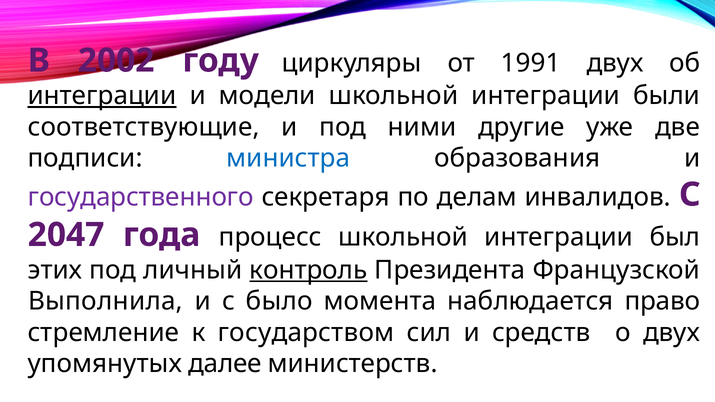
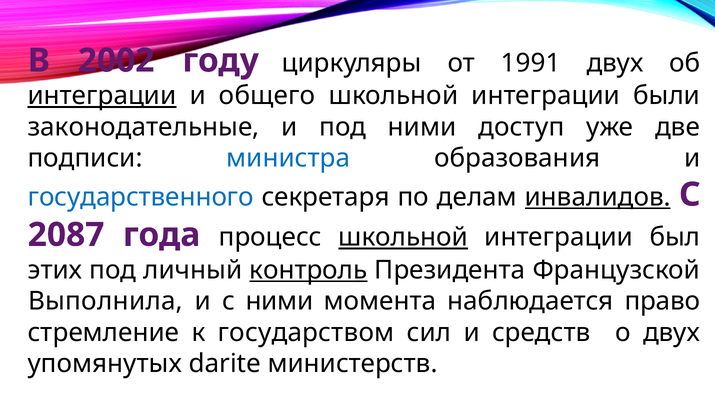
модели: модели -> общего
соответствующие: соответствующие -> законодательные
другие: другие -> доступ
государственного colour: purple -> blue
инвалидов underline: none -> present
2047: 2047 -> 2087
школьной at (403, 237) underline: none -> present
с было: было -> ними
далее: далее -> darite
